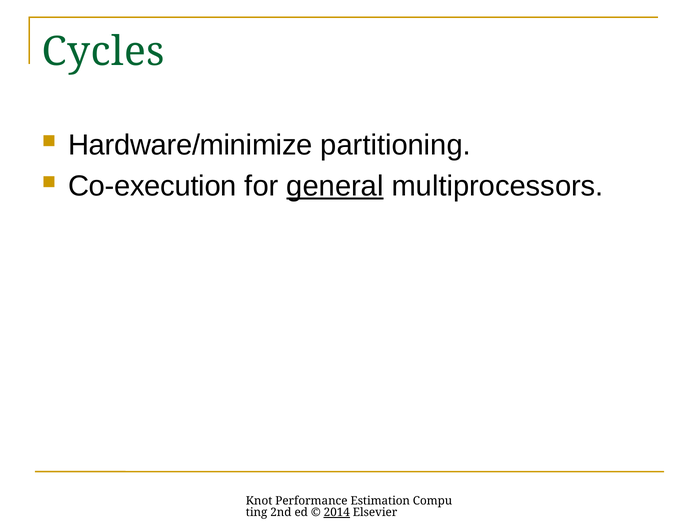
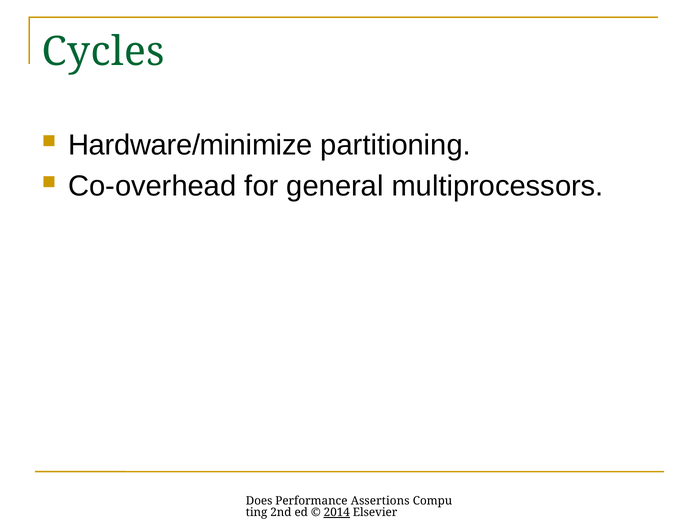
Co-execution: Co-execution -> Co-overhead
general underline: present -> none
Knot: Knot -> Does
Estimation: Estimation -> Assertions
